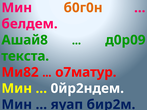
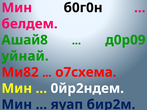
б0г0н colour: orange -> black
текста: текста -> уйнай
о7матур: о7матур -> о7схема
